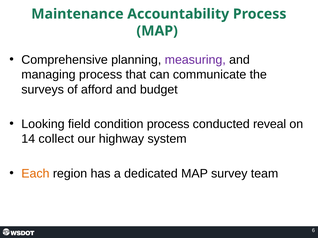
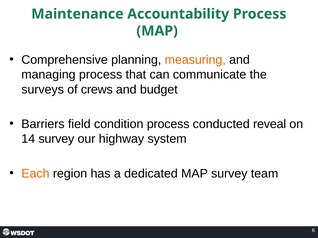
measuring colour: purple -> orange
afford: afford -> crews
Looking: Looking -> Barriers
14 collect: collect -> survey
